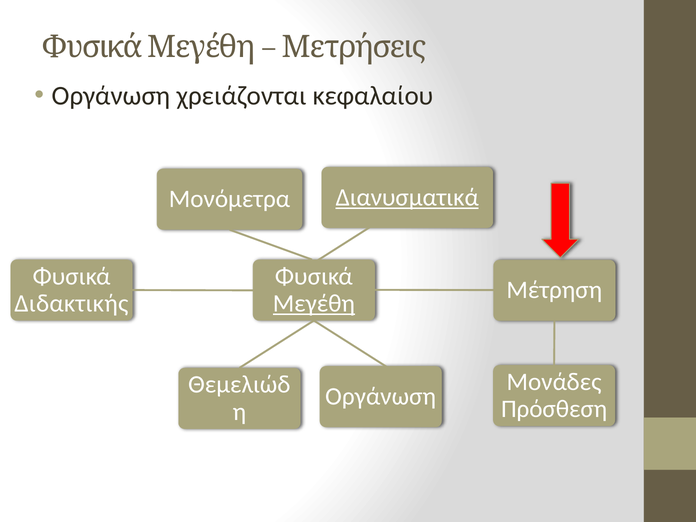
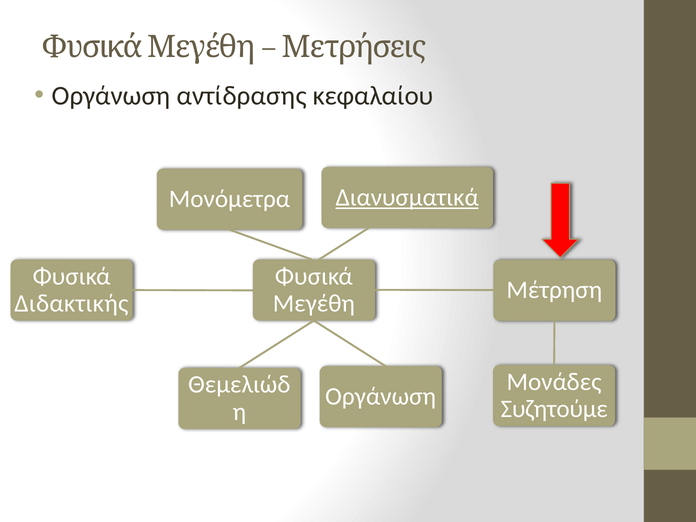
χρειάζονται: χρειάζονται -> αντίδρασης
Μεγέθη underline: present -> none
Πρόσθεση: Πρόσθεση -> Συζητούμε
